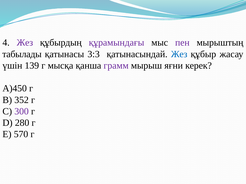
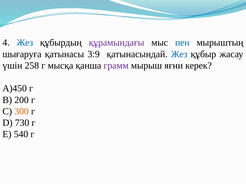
Жез at (25, 43) colour: purple -> blue
пен colour: purple -> blue
табылады: табылады -> шығаруға
3:3: 3:3 -> 3:9
139: 139 -> 258
352: 352 -> 200
300 colour: purple -> orange
280: 280 -> 730
570: 570 -> 540
